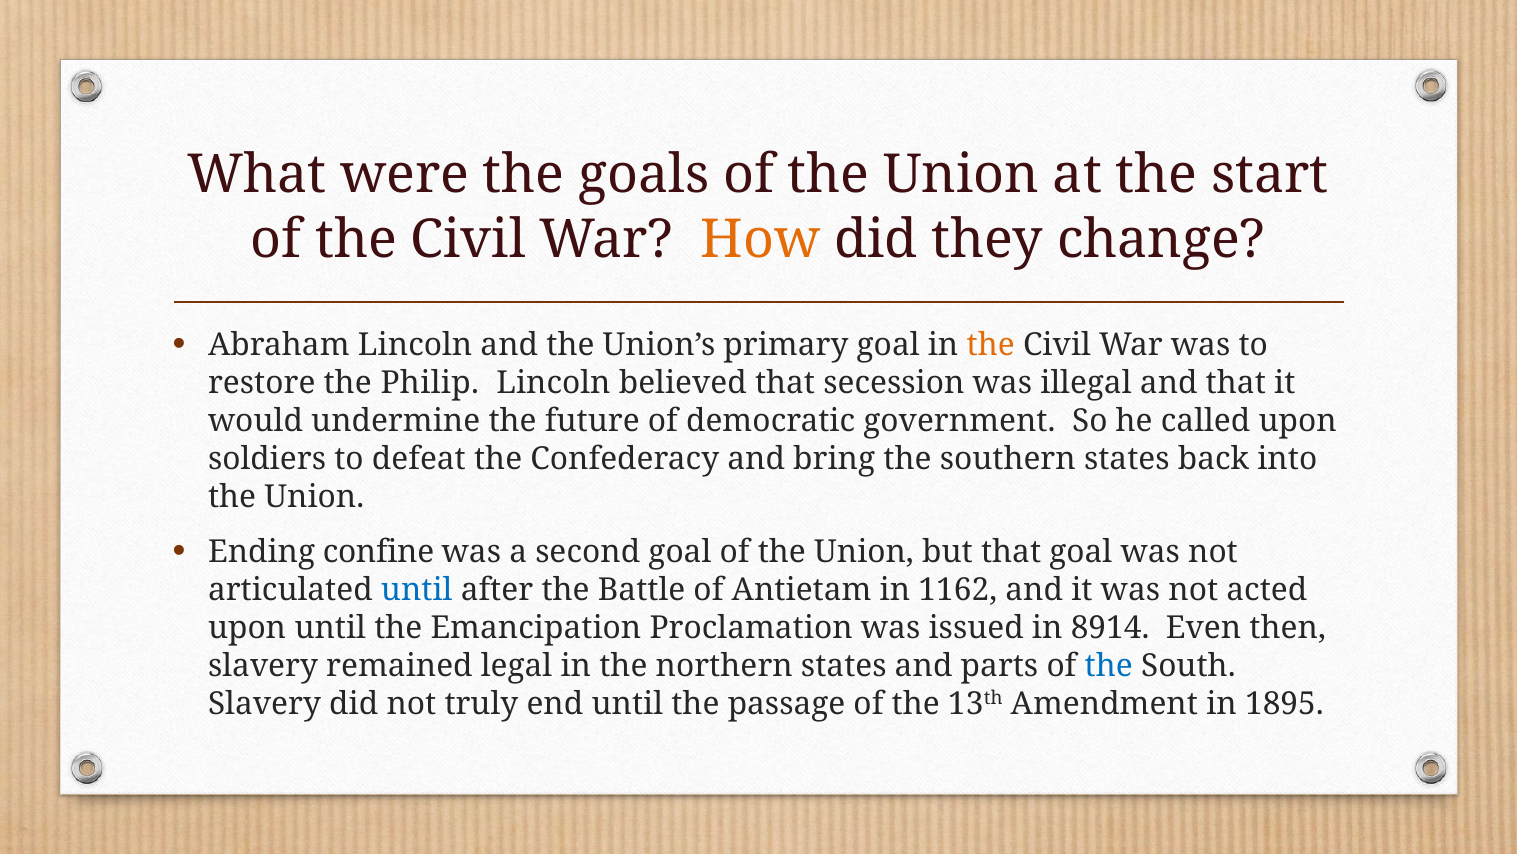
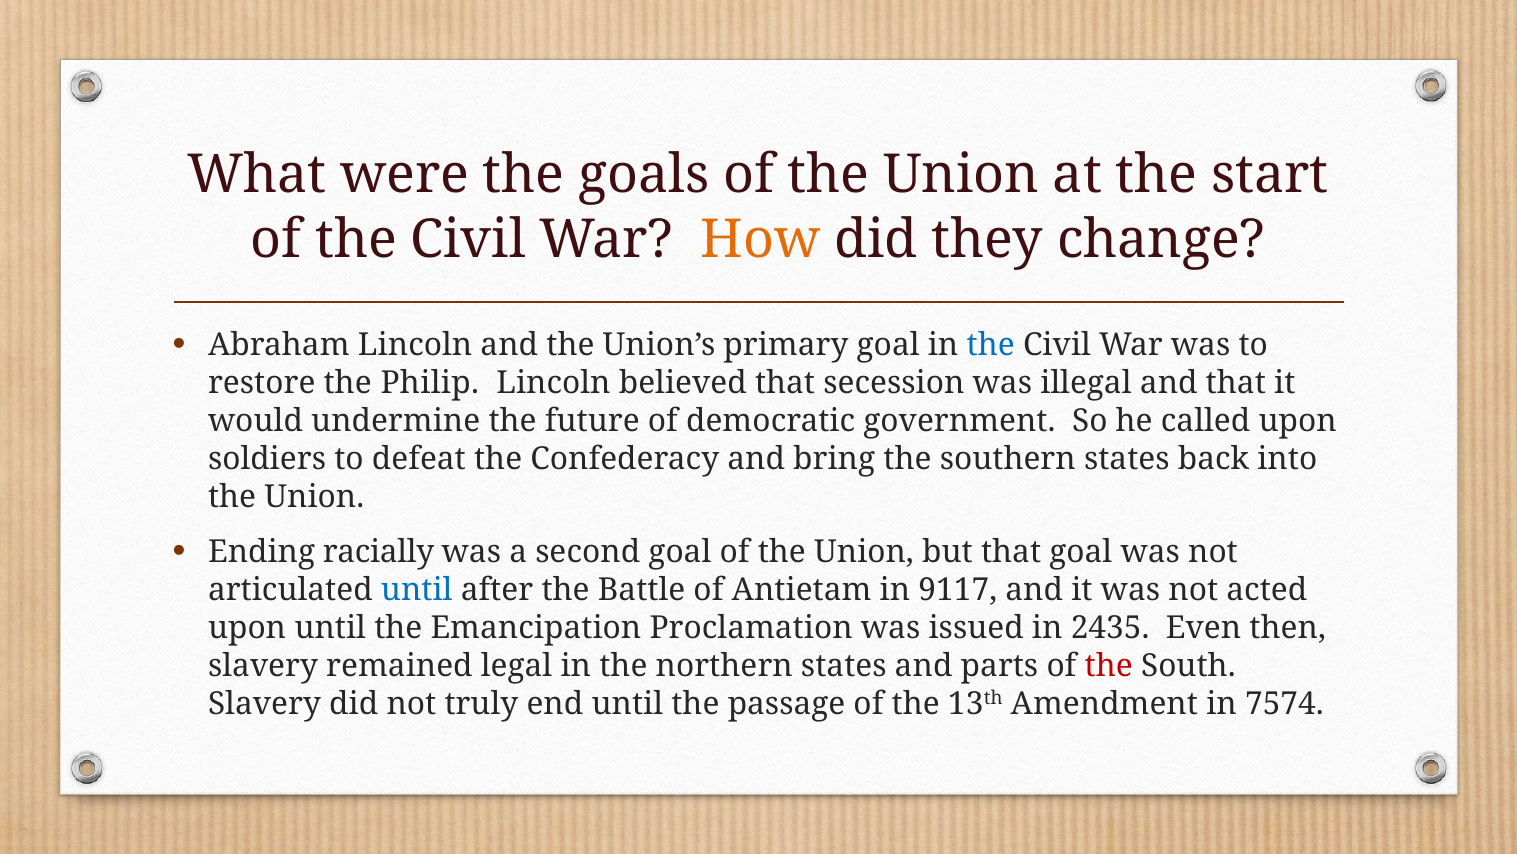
the at (991, 345) colour: orange -> blue
confine: confine -> racially
1162: 1162 -> 9117
8914: 8914 -> 2435
the at (1109, 666) colour: blue -> red
1895: 1895 -> 7574
